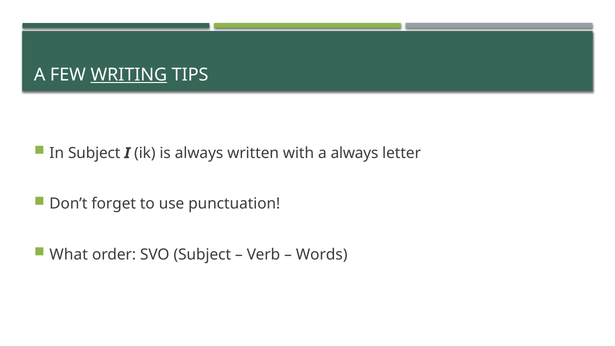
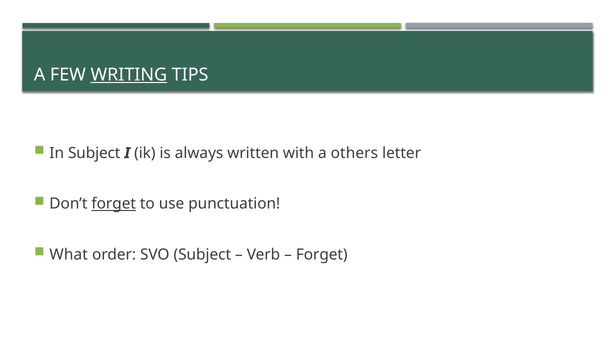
a always: always -> others
forget at (114, 204) underline: none -> present
Words at (322, 255): Words -> Forget
